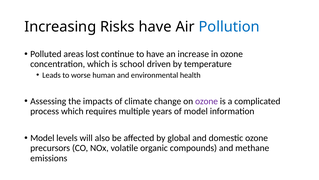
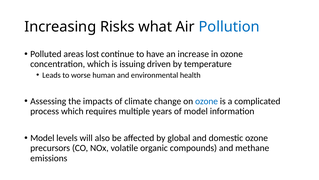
Risks have: have -> what
school: school -> issuing
ozone at (207, 101) colour: purple -> blue
